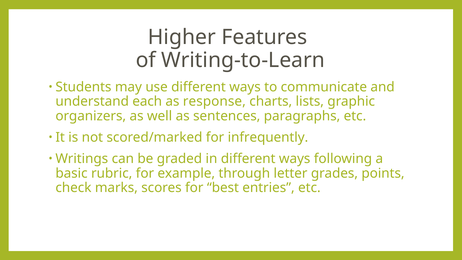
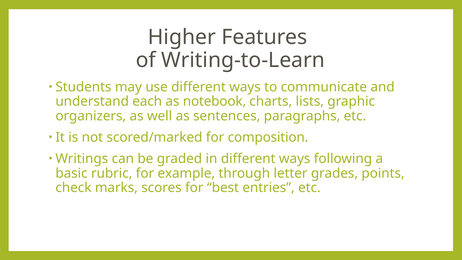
response: response -> notebook
infrequently: infrequently -> composition
